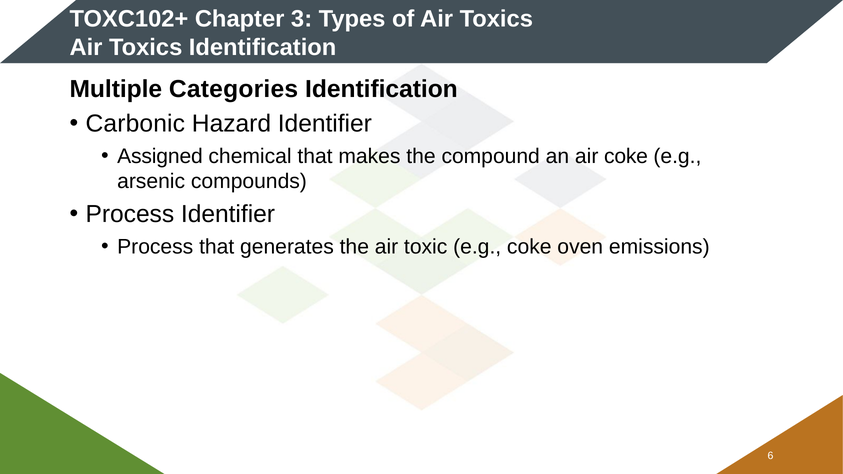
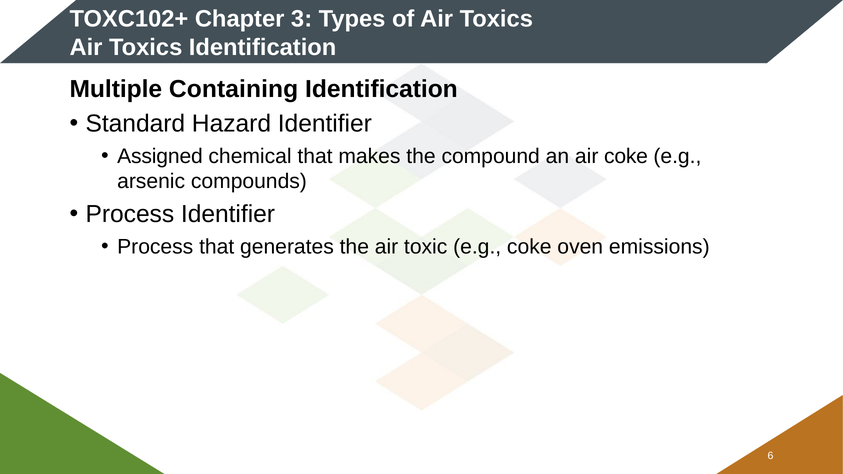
Categories: Categories -> Containing
Carbonic: Carbonic -> Standard
